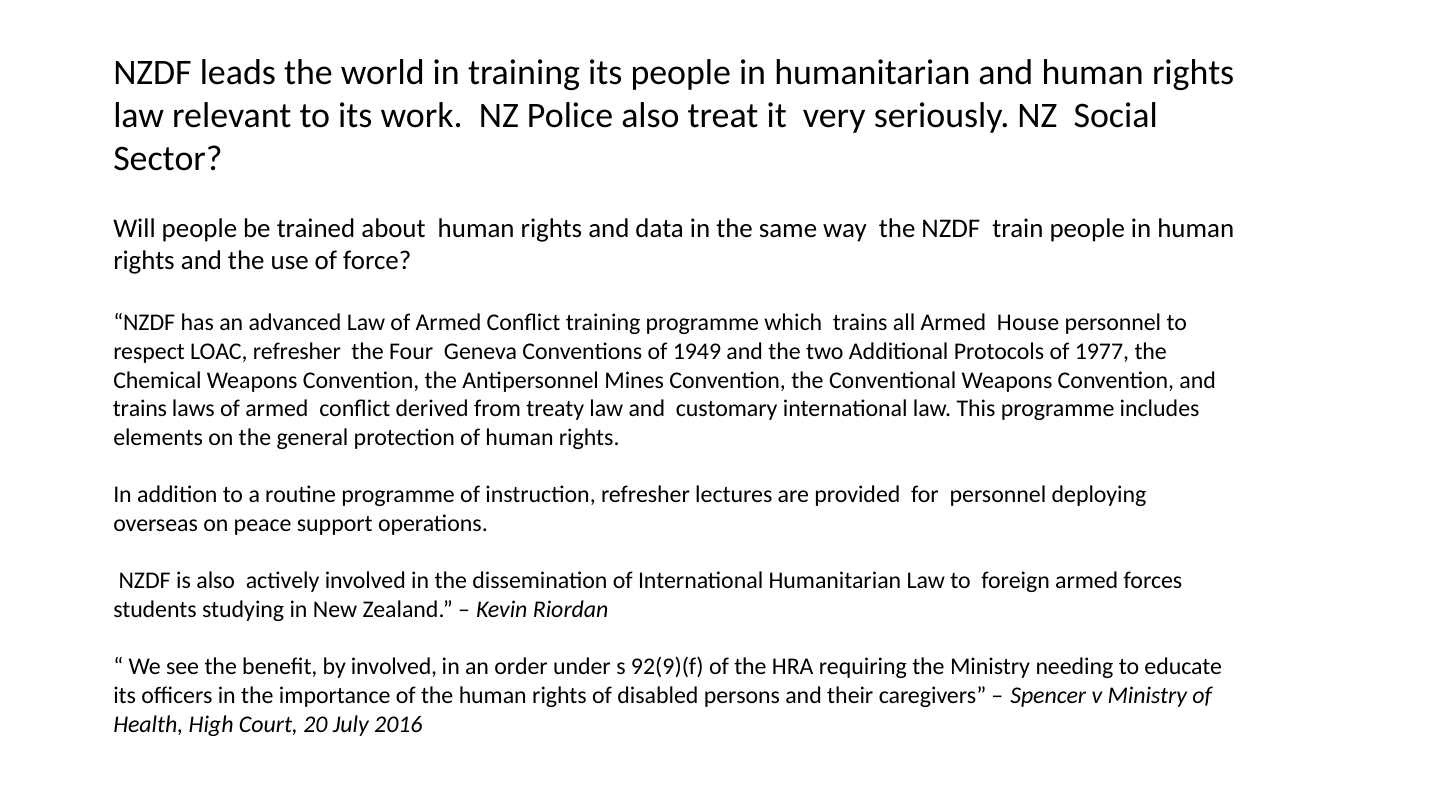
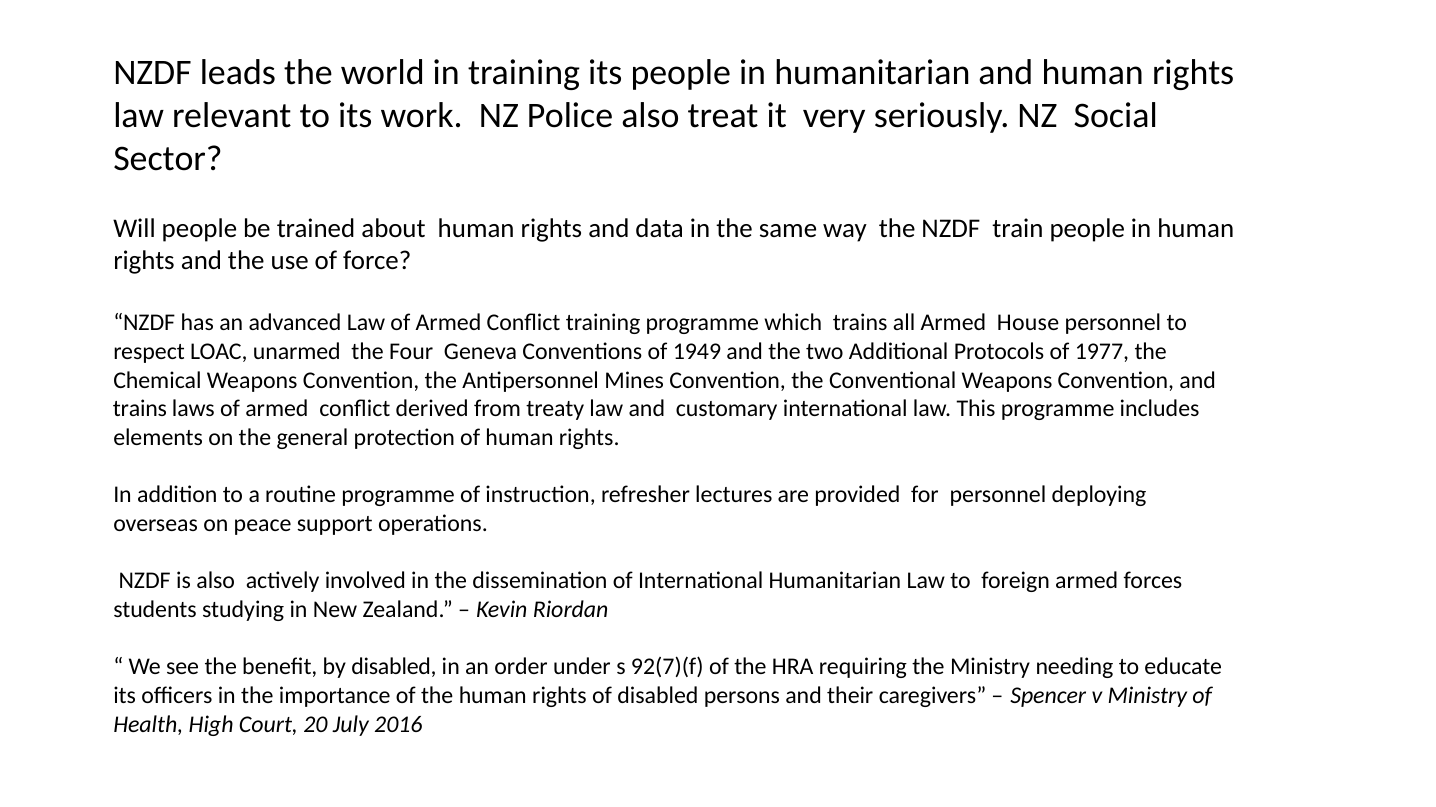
LOAC refresher: refresher -> unarmed
by involved: involved -> disabled
92(9)(f: 92(9)(f -> 92(7)(f
